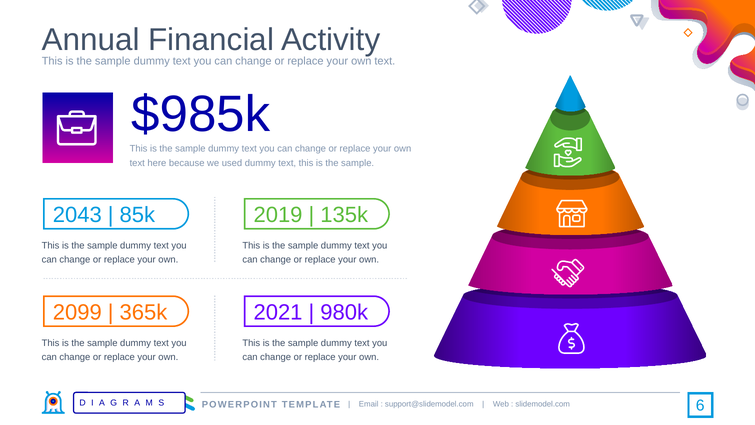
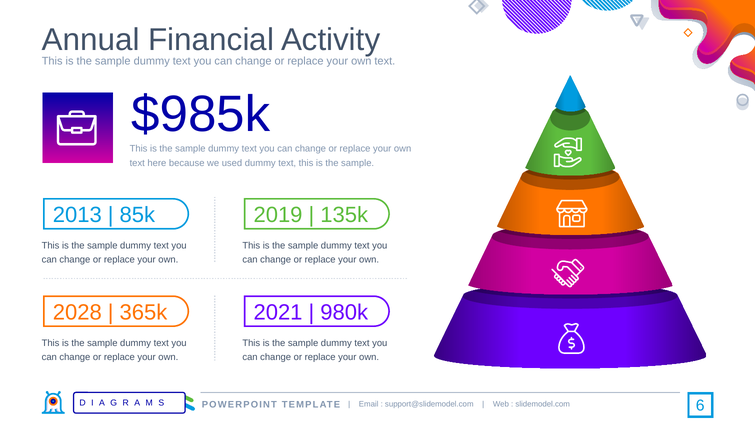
2043: 2043 -> 2013
2099: 2099 -> 2028
